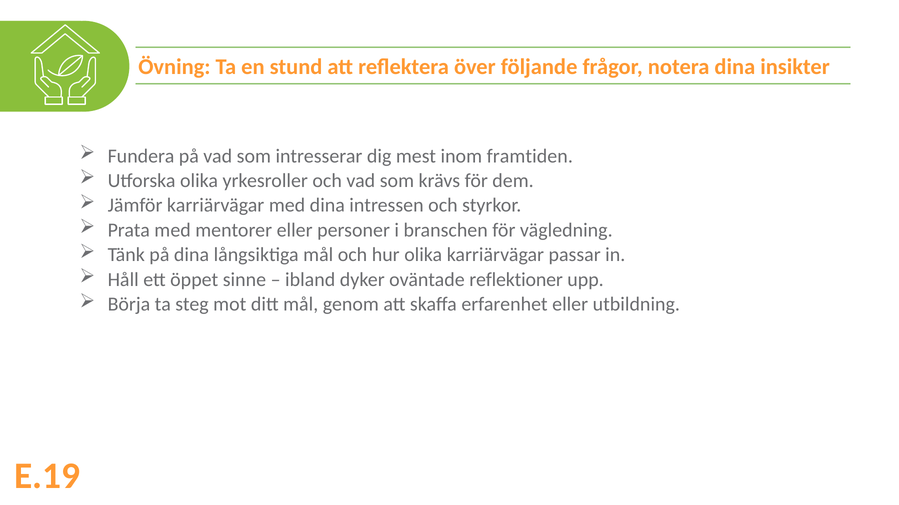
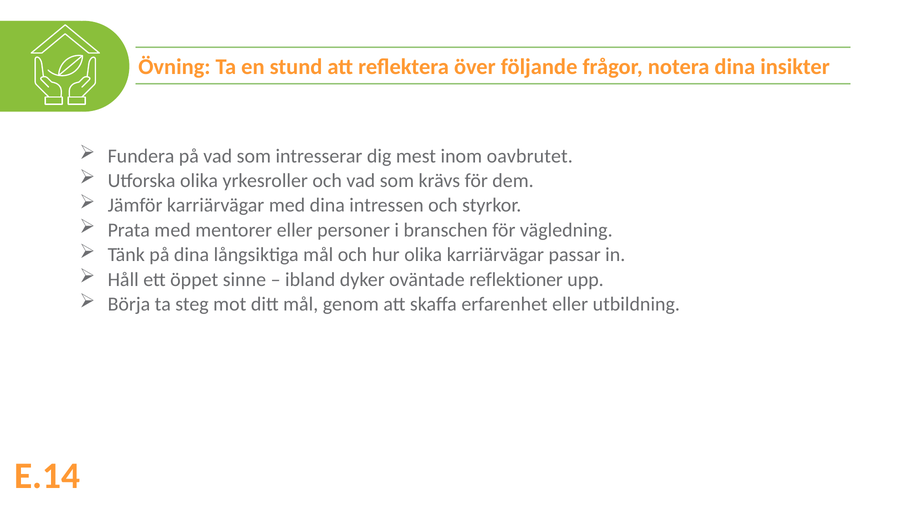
framtiden: framtiden -> oavbrutet
E.19: E.19 -> E.14
